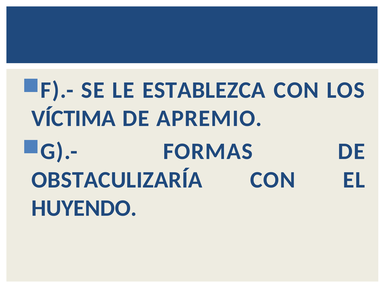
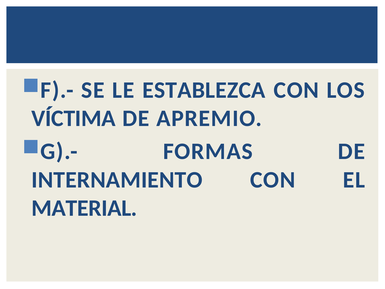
OBSTACULIZARÍA: OBSTACULIZARÍA -> INTERNAMIENTO
HUYENDO: HUYENDO -> MATERIAL
